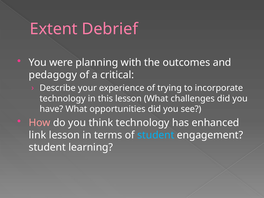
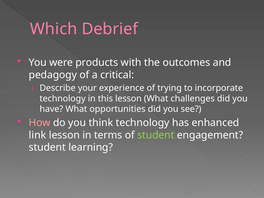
Extent: Extent -> Which
planning: planning -> products
student at (156, 135) colour: light blue -> light green
